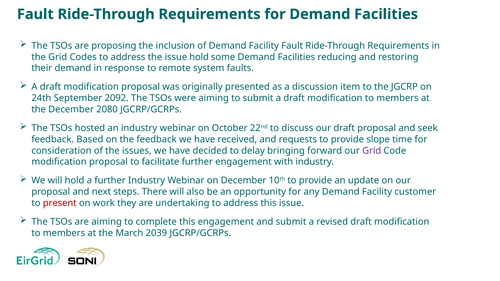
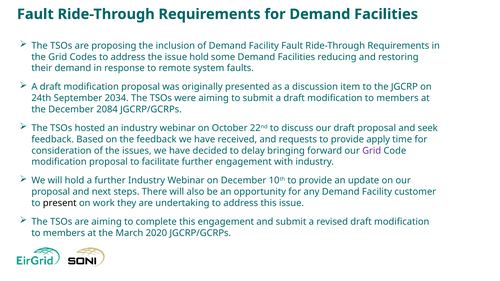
2092: 2092 -> 2034
2080: 2080 -> 2084
slope: slope -> apply
present colour: red -> black
2039: 2039 -> 2020
